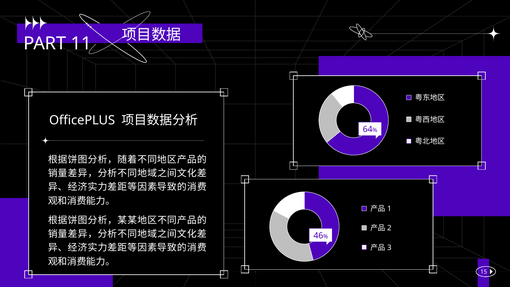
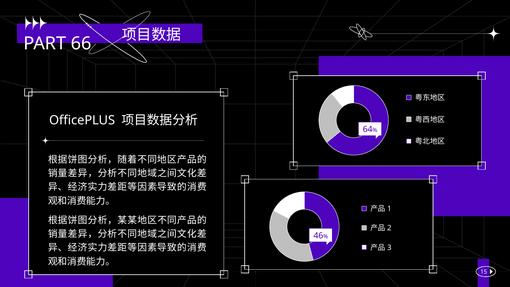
11: 11 -> 66
